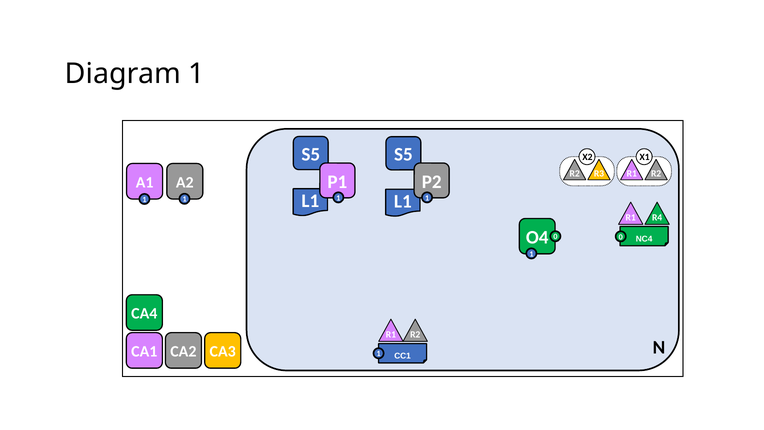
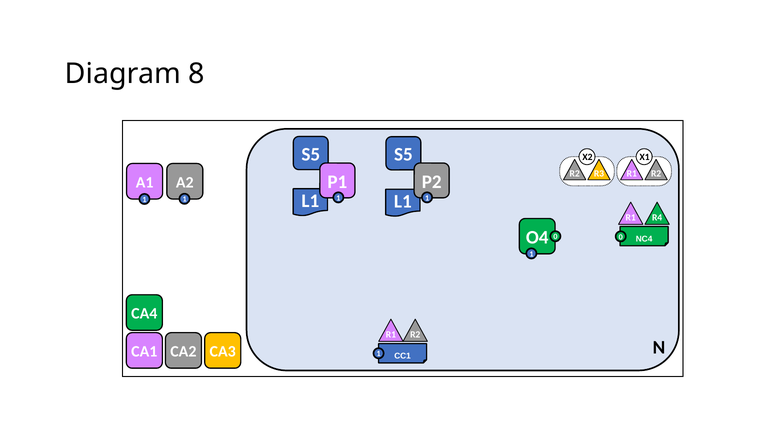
Diagram 1: 1 -> 8
